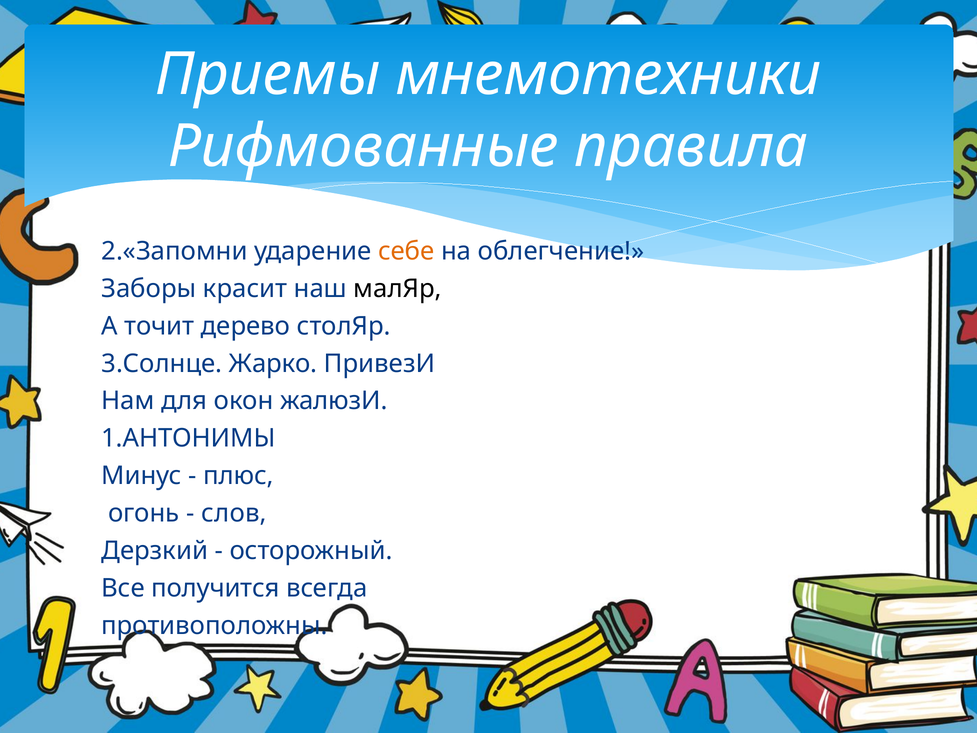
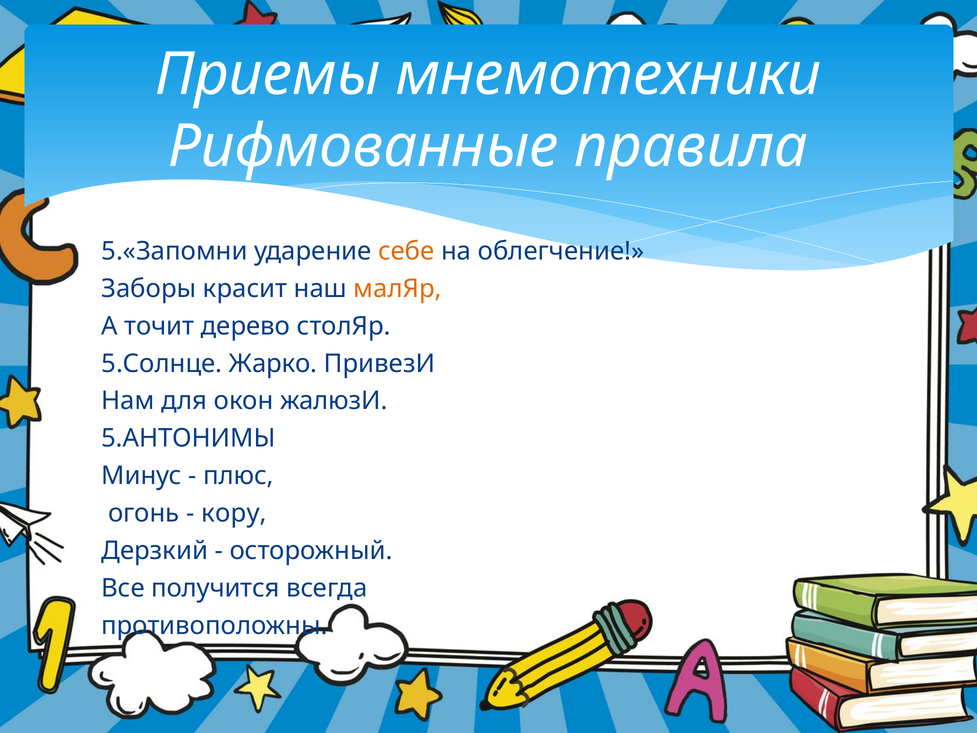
2.«Запомни: 2.«Запомни -> 5.«Запомни
малЯр colour: black -> orange
3.Солнце: 3.Солнце -> 5.Солнце
1.АНТОНИМЫ: 1.АНТОНИМЫ -> 5.АНТОНИМЫ
слов: слов -> кору
